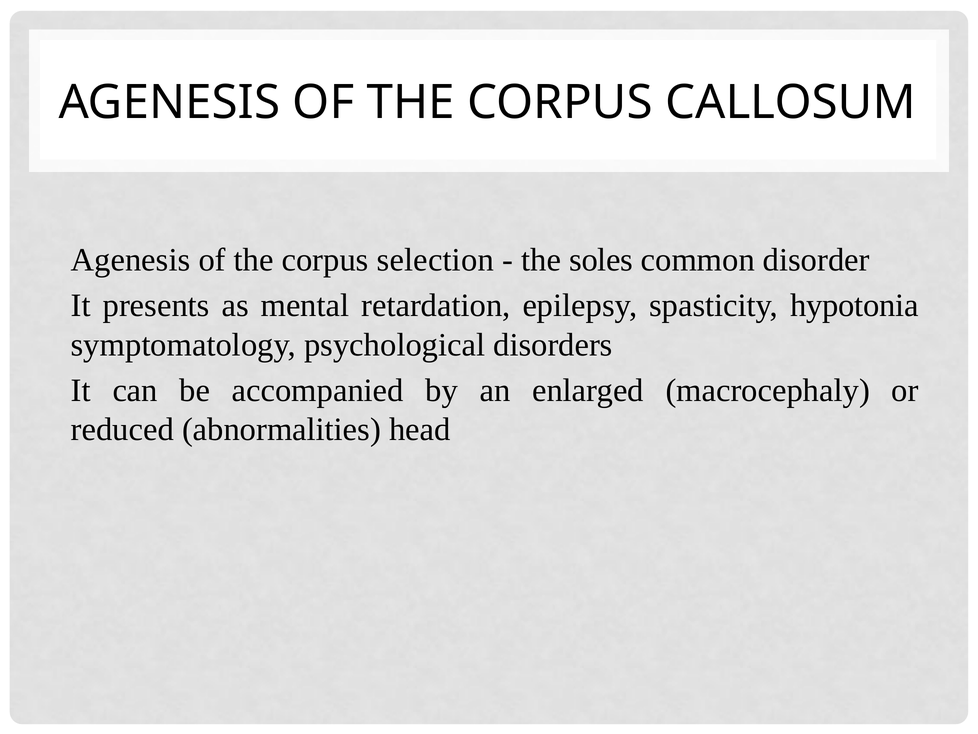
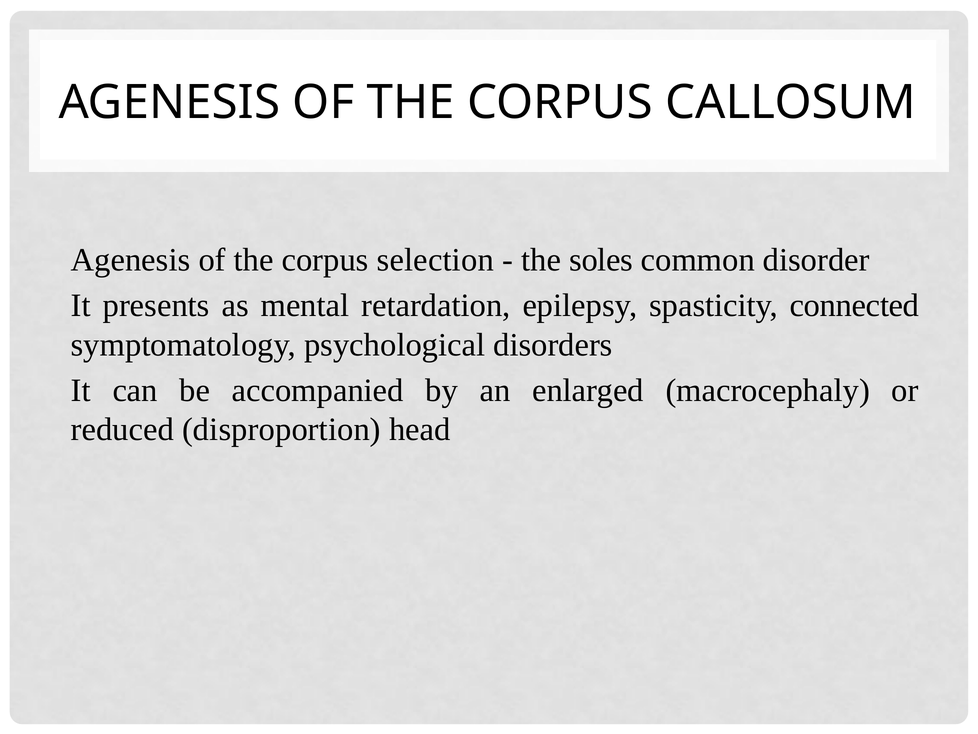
hypotonia: hypotonia -> connected
abnormalities: abnormalities -> disproportion
